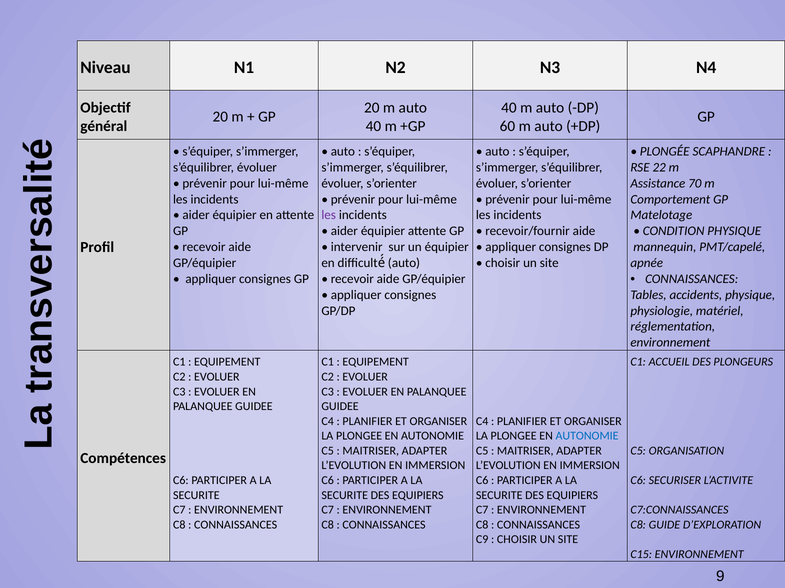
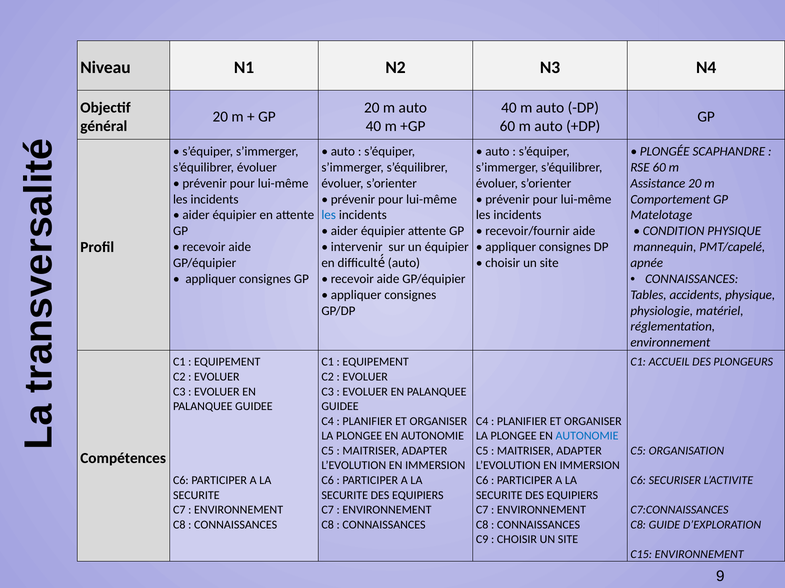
RSE 22: 22 -> 60
Assistance 70: 70 -> 20
les at (329, 215) colour: purple -> blue
